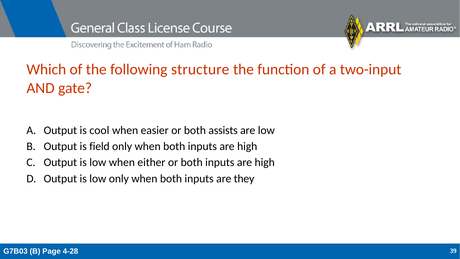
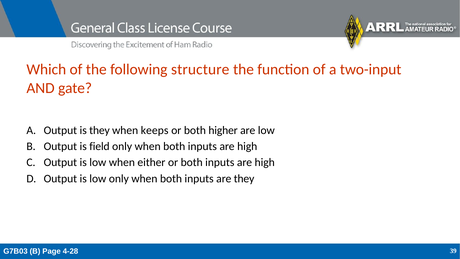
is cool: cool -> they
easier: easier -> keeps
assists: assists -> higher
